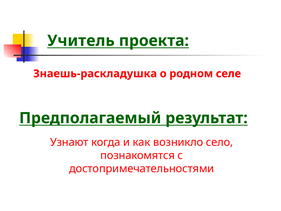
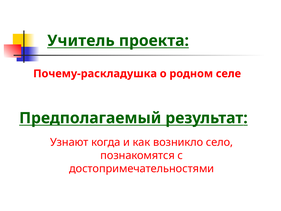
Знаешь-раскладушка: Знаешь-раскладушка -> Почему-раскладушка
